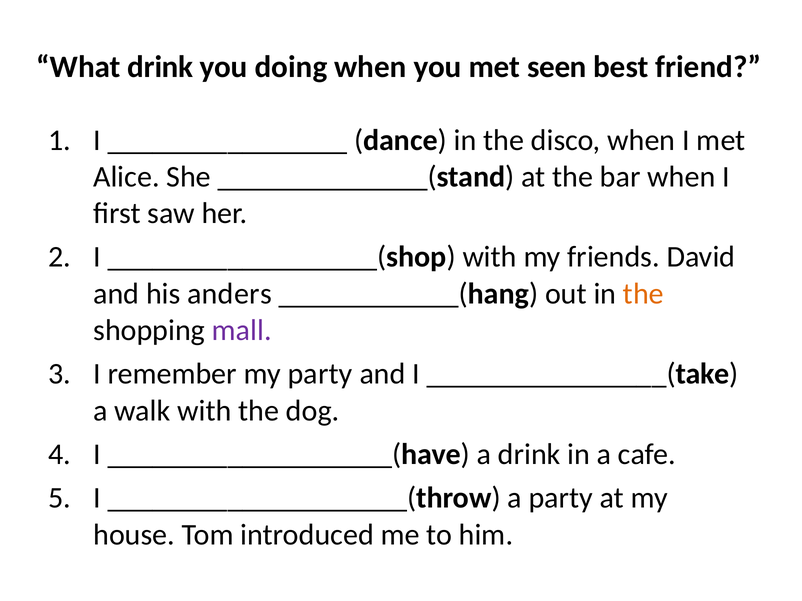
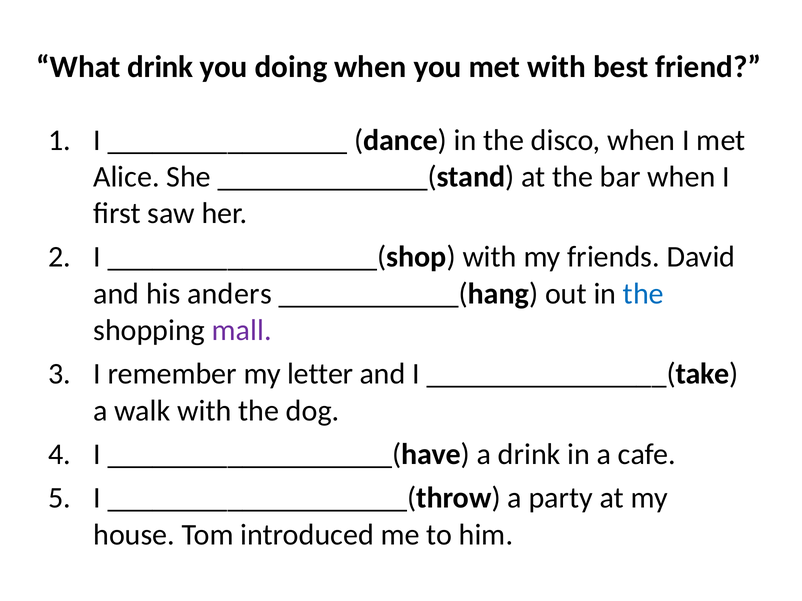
met seen: seen -> with
the at (643, 294) colour: orange -> blue
my party: party -> letter
